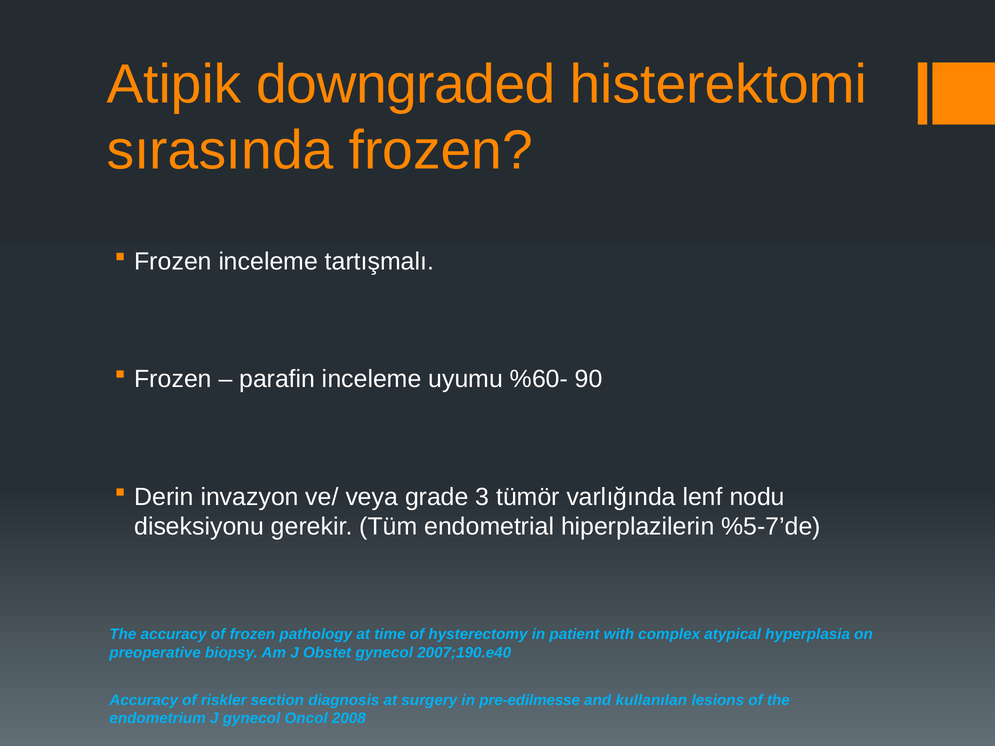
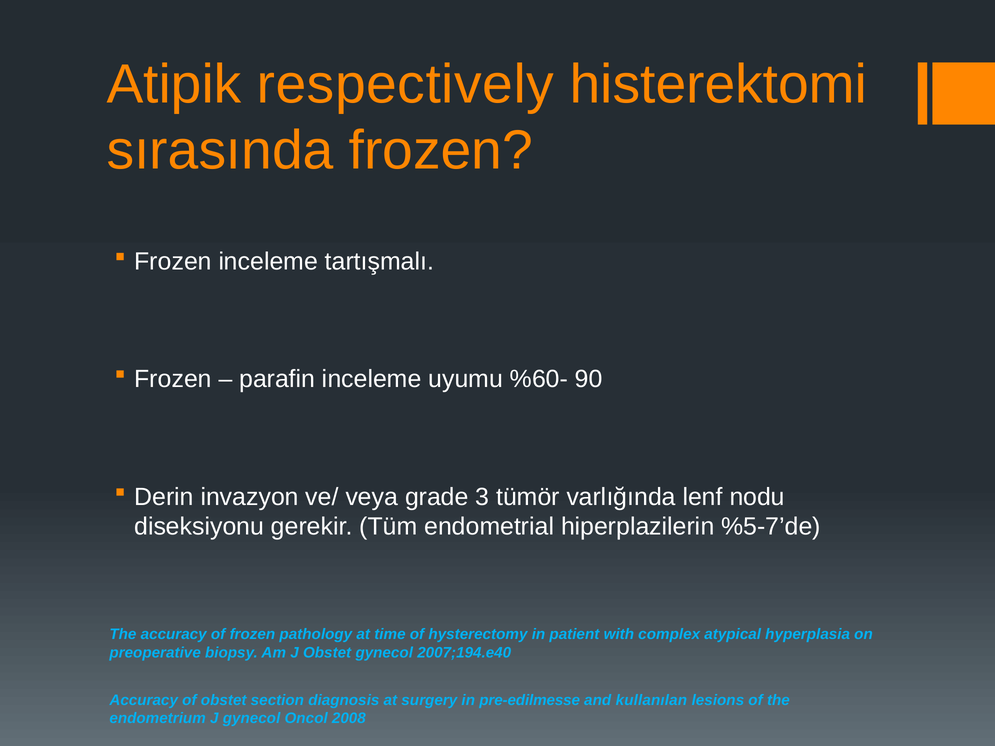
downgraded: downgraded -> respectively
2007;190.e40: 2007;190.e40 -> 2007;194.e40
of riskler: riskler -> obstet
